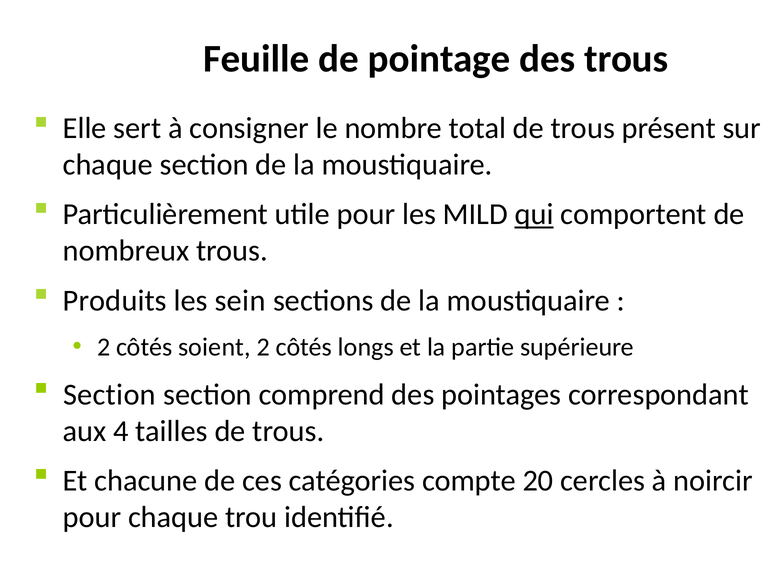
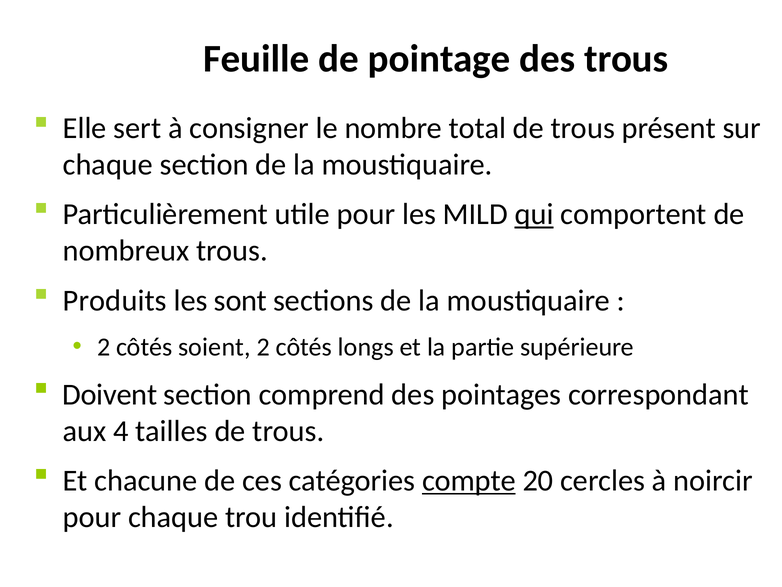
sein: sein -> sont
Section at (109, 394): Section -> Doivent
compte underline: none -> present
